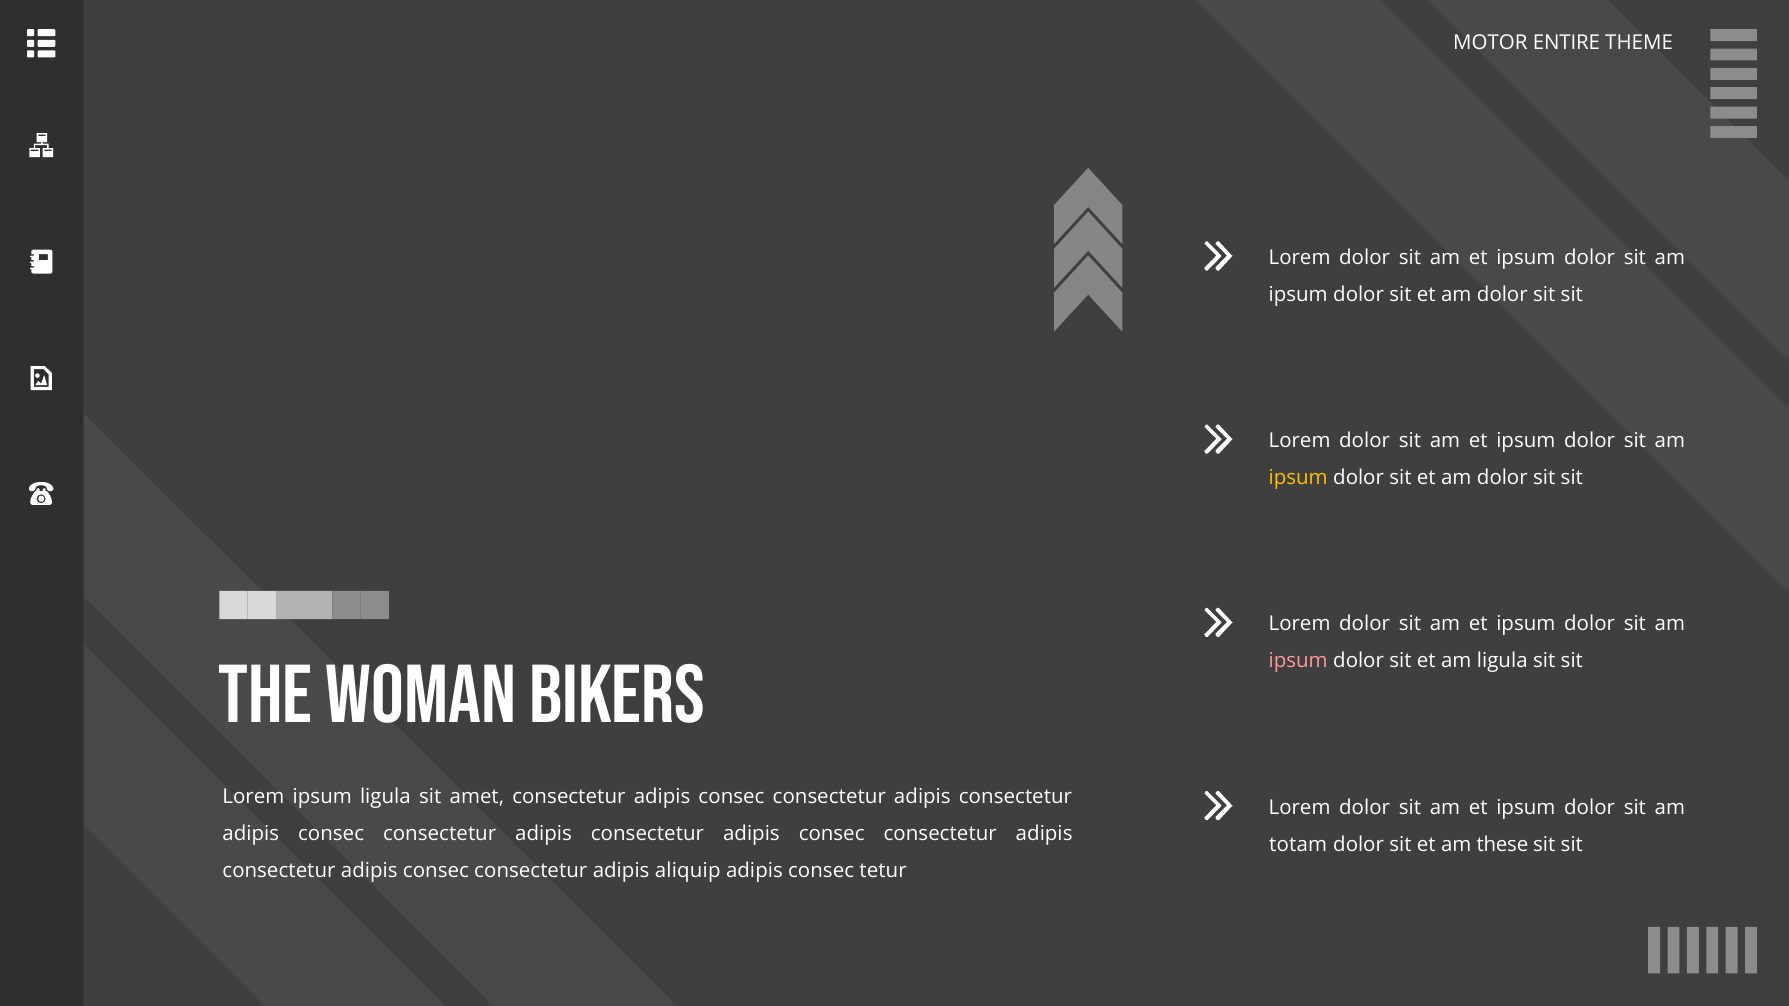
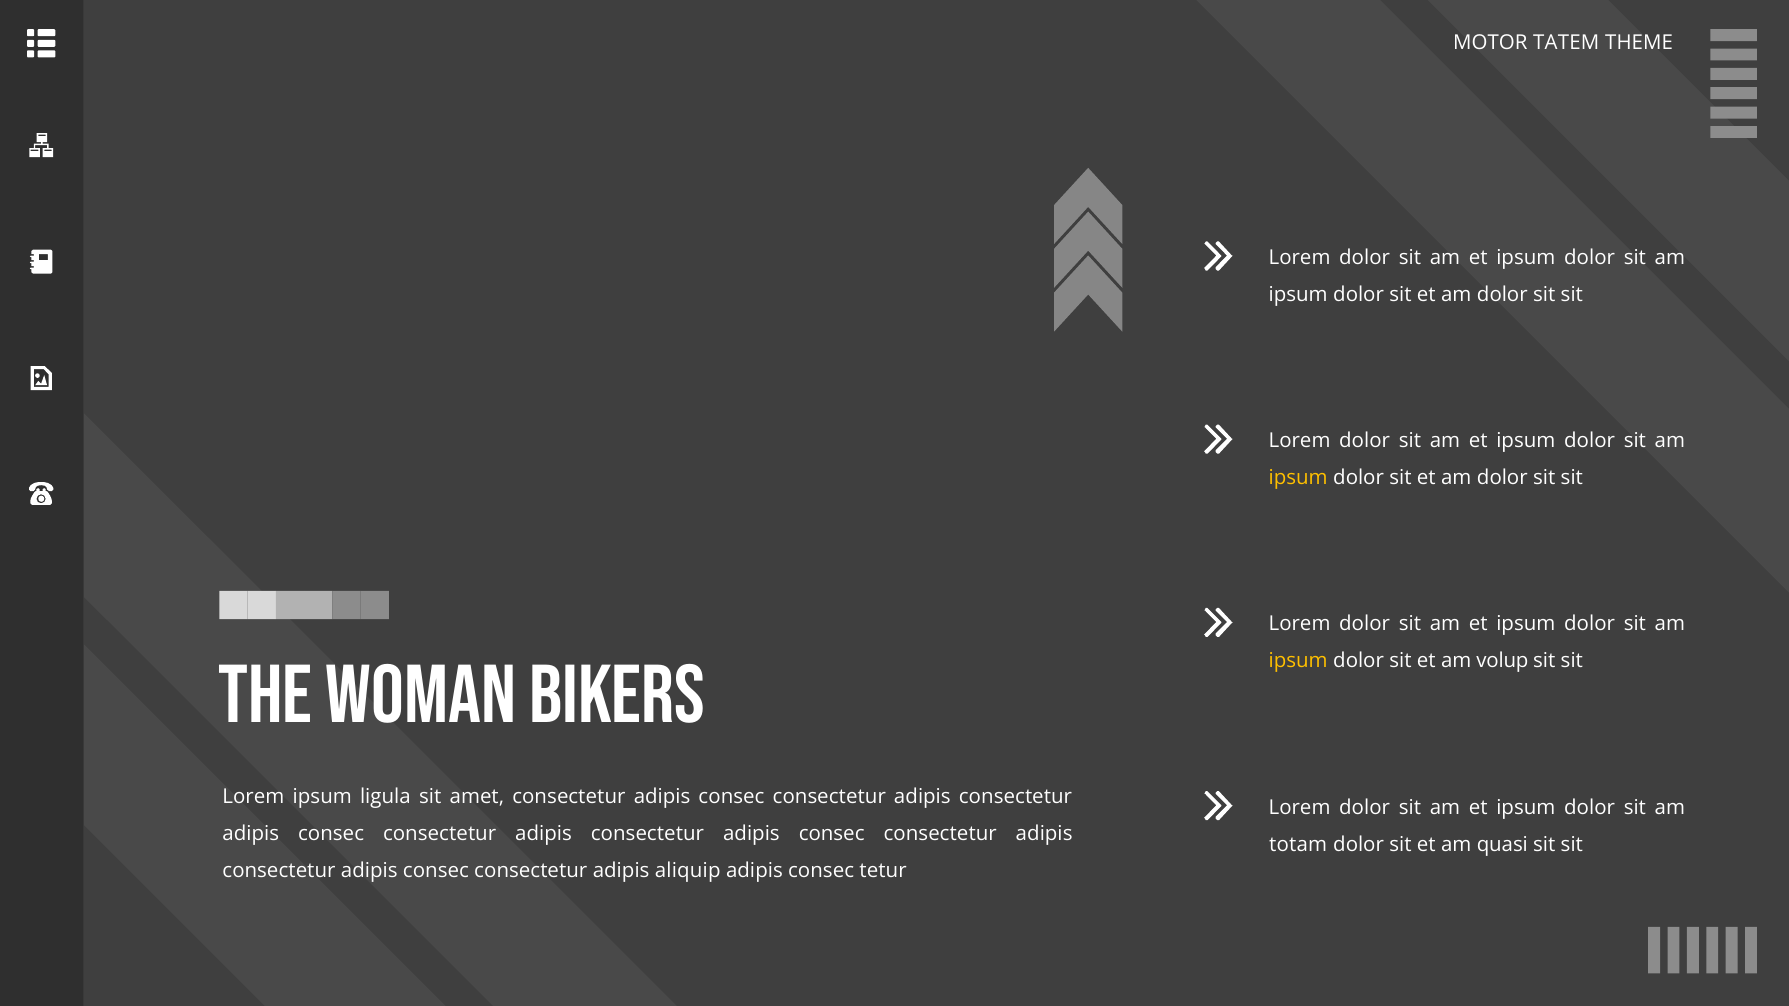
ENTIRE: ENTIRE -> TATEM
ipsum at (1298, 661) colour: pink -> yellow
am ligula: ligula -> volup
these: these -> quasi
